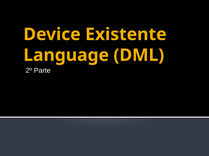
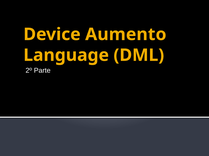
Existente: Existente -> Aumento
